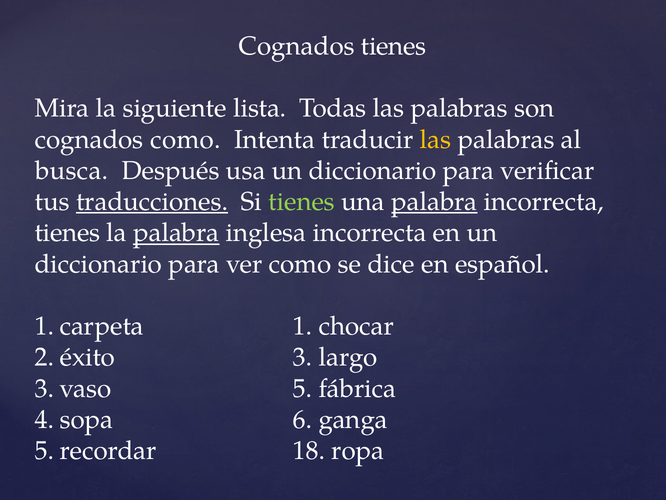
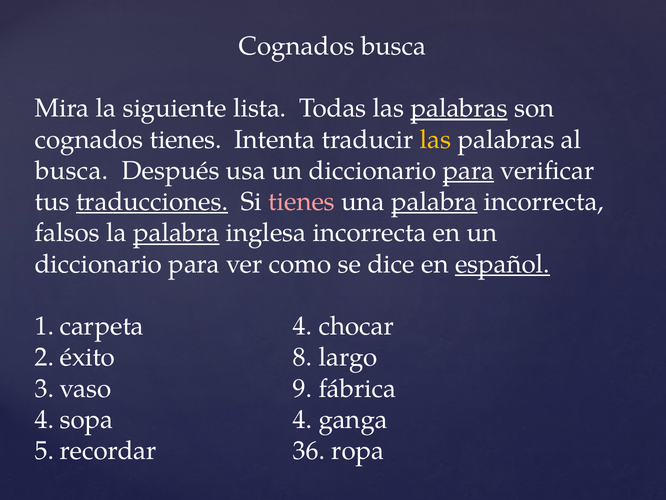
Cognados tienes: tienes -> busca
palabras at (459, 108) underline: none -> present
cognados como: como -> tienes
para at (469, 170) underline: none -> present
tienes at (302, 202) colour: light green -> pink
tienes at (67, 233): tienes -> falsos
español underline: none -> present
1 at (302, 326): 1 -> 4
3: 3 -> 8
5: 5 -> 9
6 at (302, 419): 6 -> 4
18: 18 -> 36
